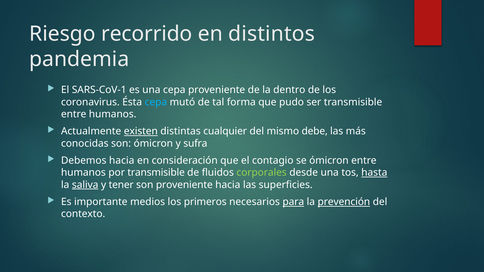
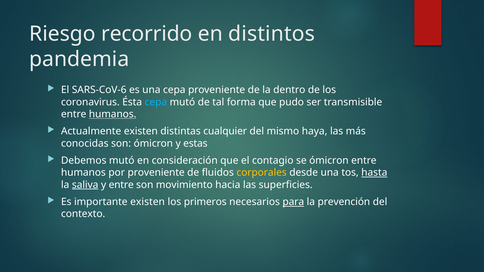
SARS-CoV-1: SARS-CoV-1 -> SARS-CoV-6
humanos at (113, 114) underline: none -> present
existen at (141, 131) underline: present -> none
debe: debe -> haya
sufra: sufra -> estas
Debemos hacia: hacia -> mutó
por transmisible: transmisible -> proveniente
corporales colour: light green -> yellow
y tener: tener -> entre
son proveniente: proveniente -> movimiento
importante medios: medios -> existen
prevención underline: present -> none
